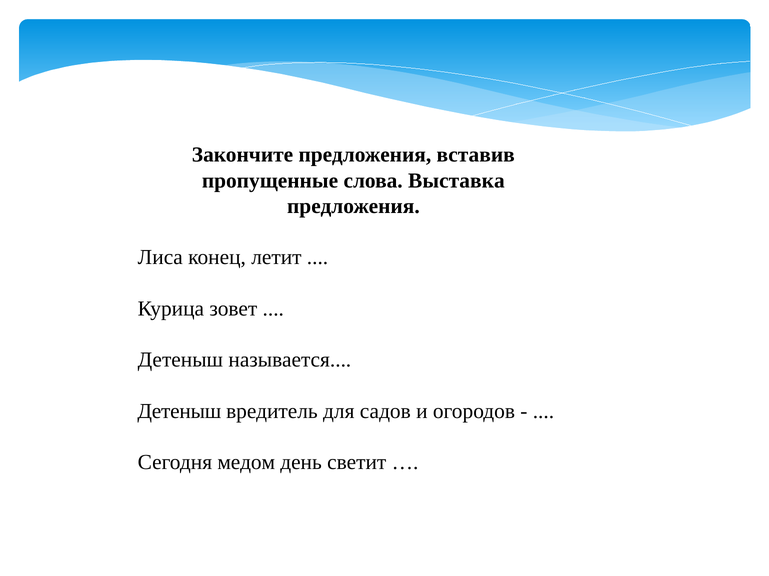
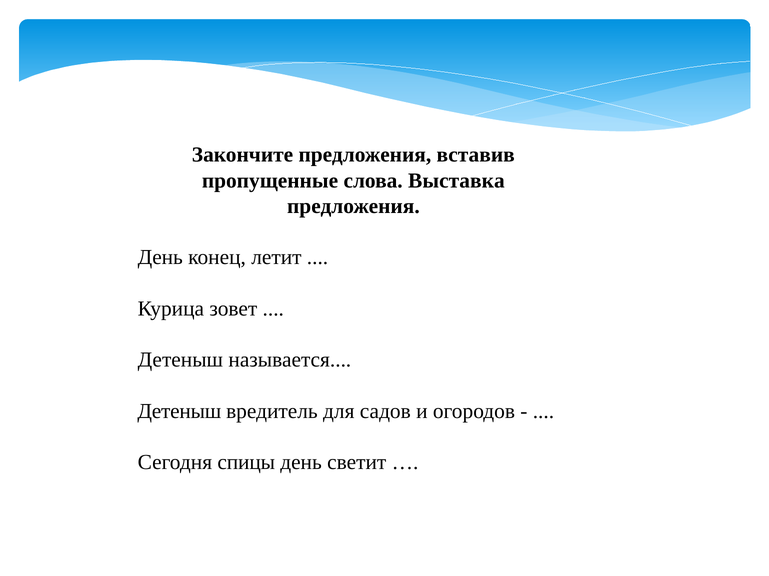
Лиса at (160, 258): Лиса -> День
медом: медом -> спицы
